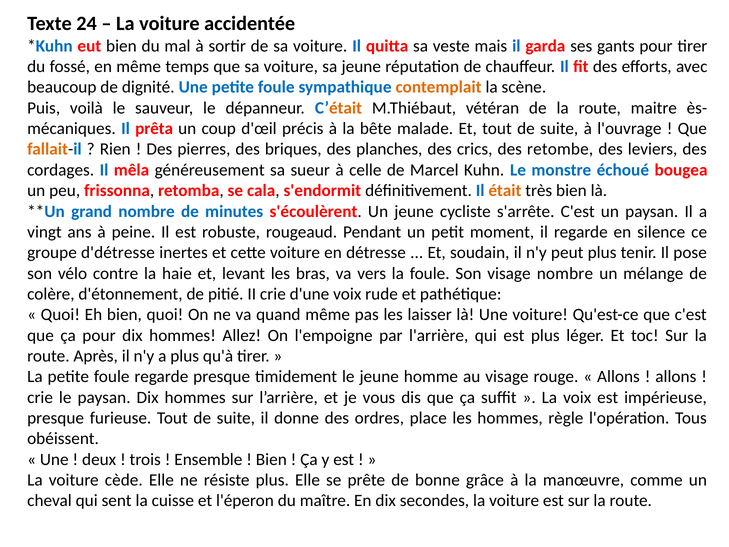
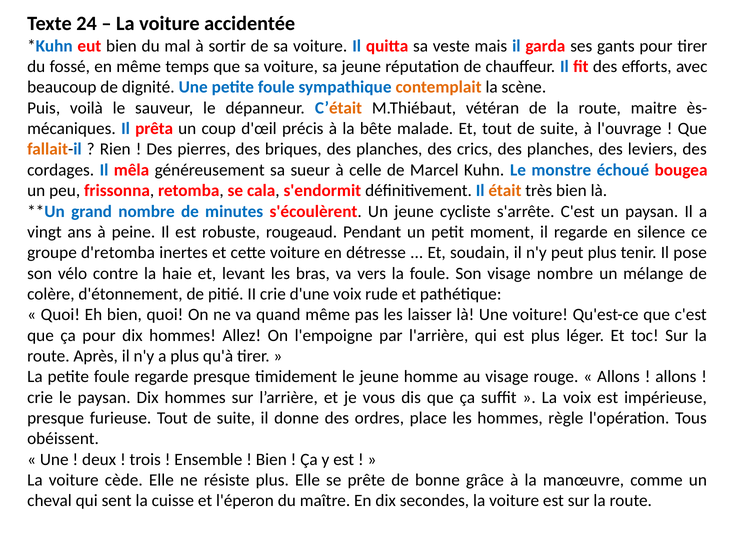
crics des retombe: retombe -> planches
d'détresse: d'détresse -> d'retomba
